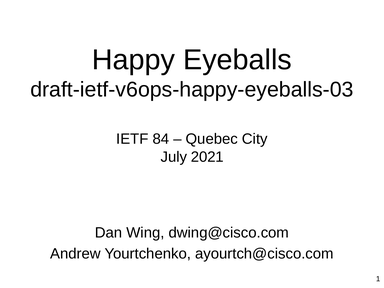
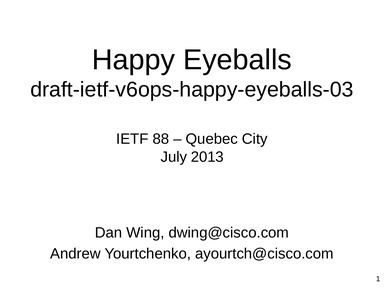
84: 84 -> 88
2021: 2021 -> 2013
